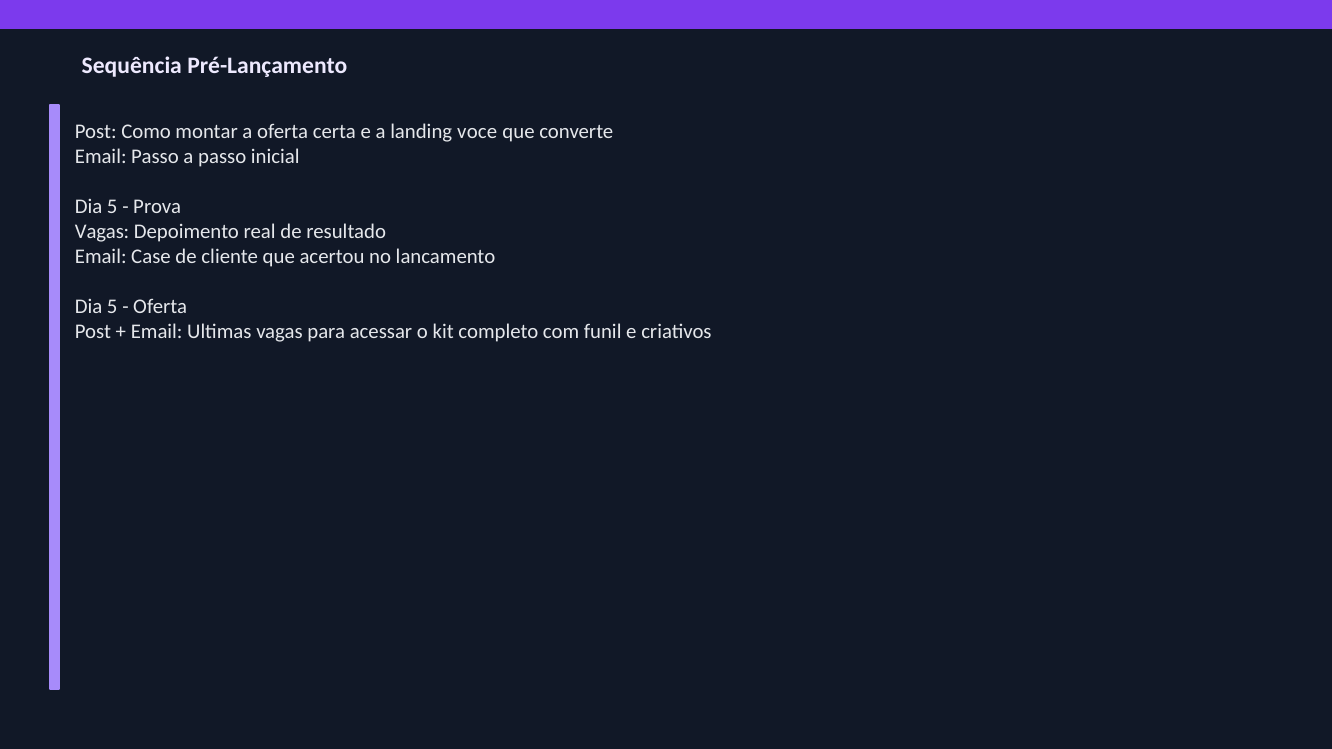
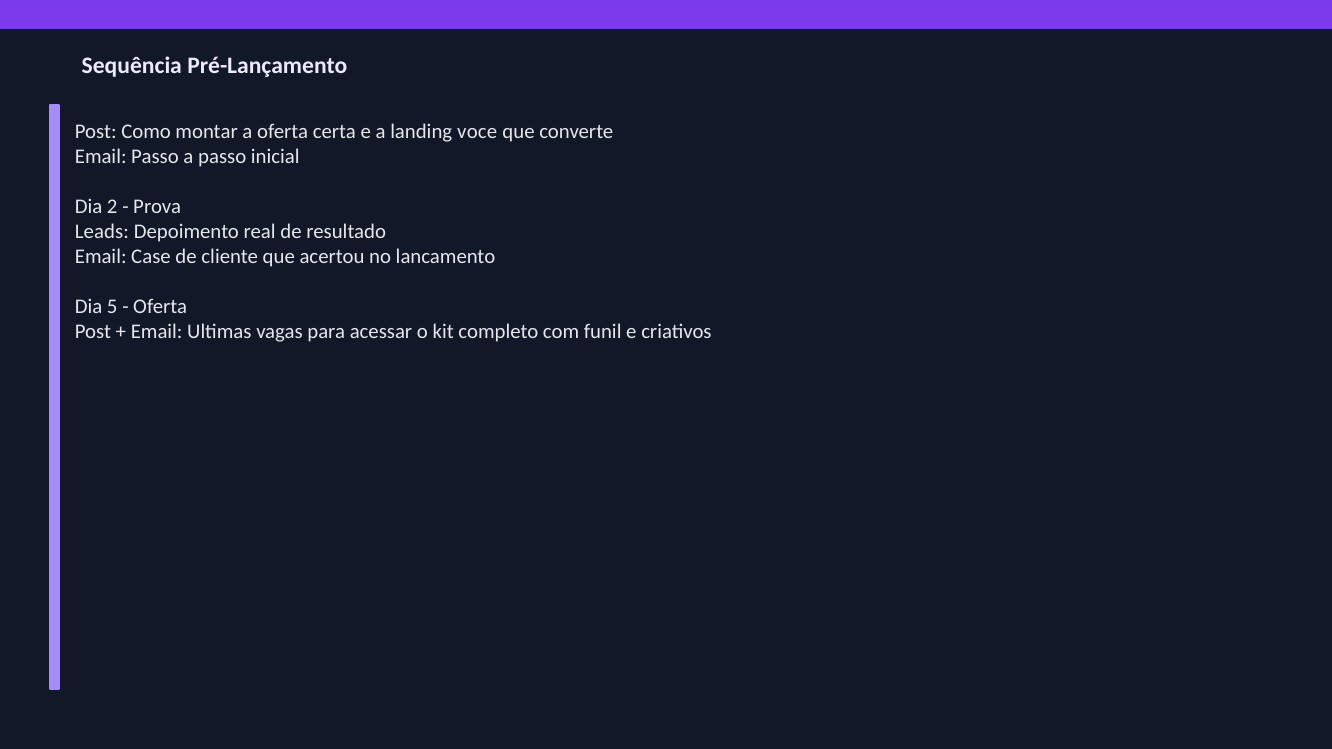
5 at (112, 207): 5 -> 2
Vagas at (102, 232): Vagas -> Leads
